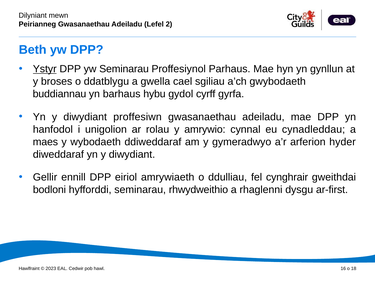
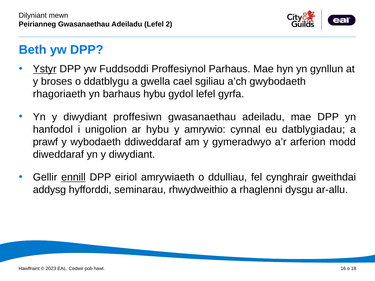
yw Seminarau: Seminarau -> Fuddsoddi
buddiannau: buddiannau -> rhagoriaeth
gydol cyrff: cyrff -> lefel
ar rolau: rolau -> hybu
cynadleddau: cynadleddau -> datblygiadau
maes: maes -> prawf
hyder: hyder -> modd
ennill underline: none -> present
bodloni: bodloni -> addysg
ar-first: ar-first -> ar-allu
